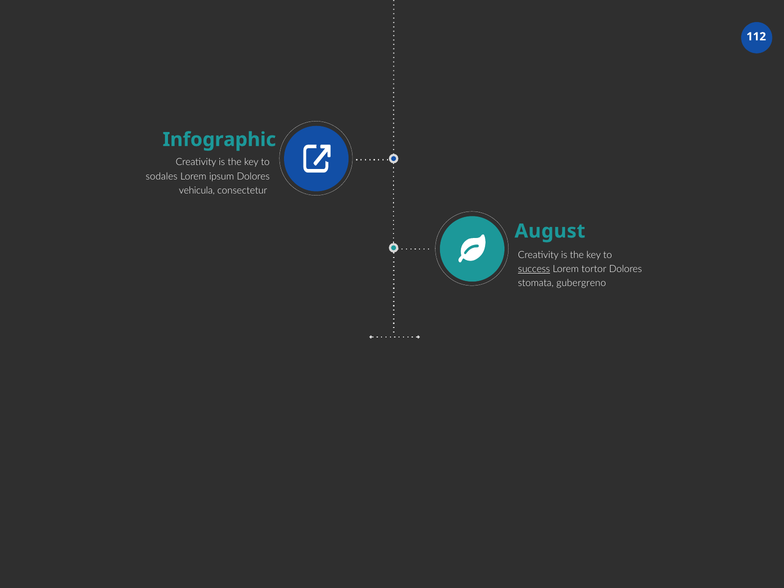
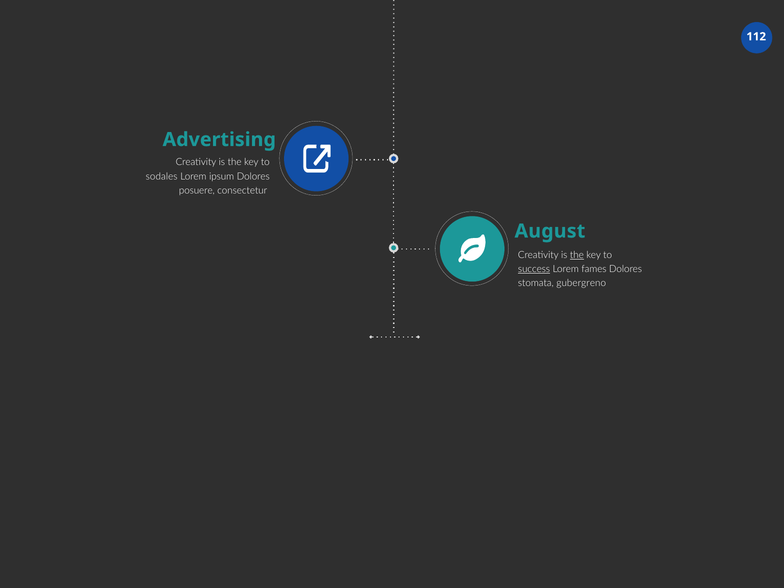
Infographic: Infographic -> Advertising
vehicula: vehicula -> posuere
the at (577, 255) underline: none -> present
tortor: tortor -> fames
